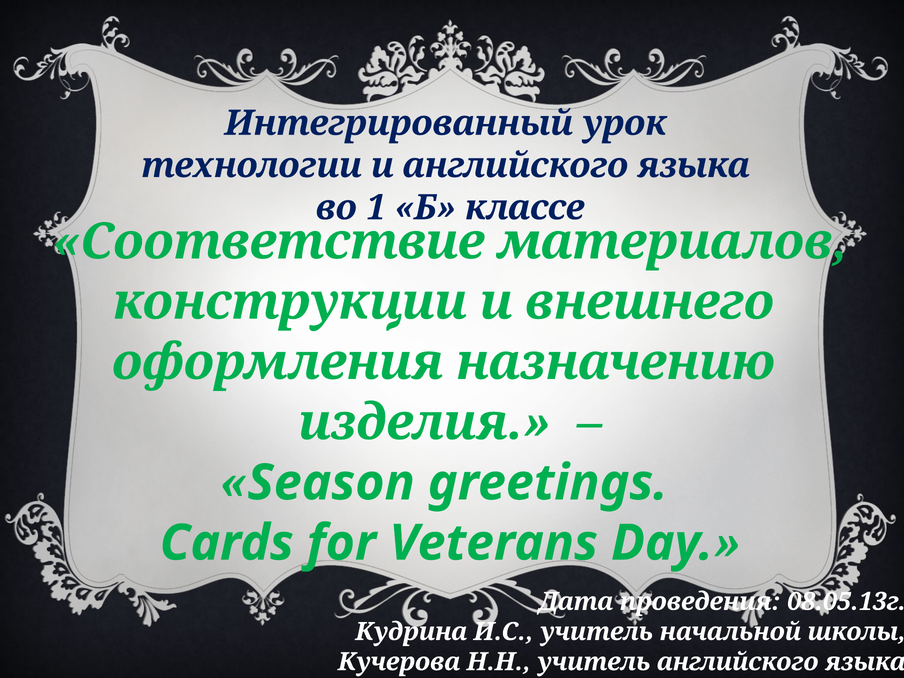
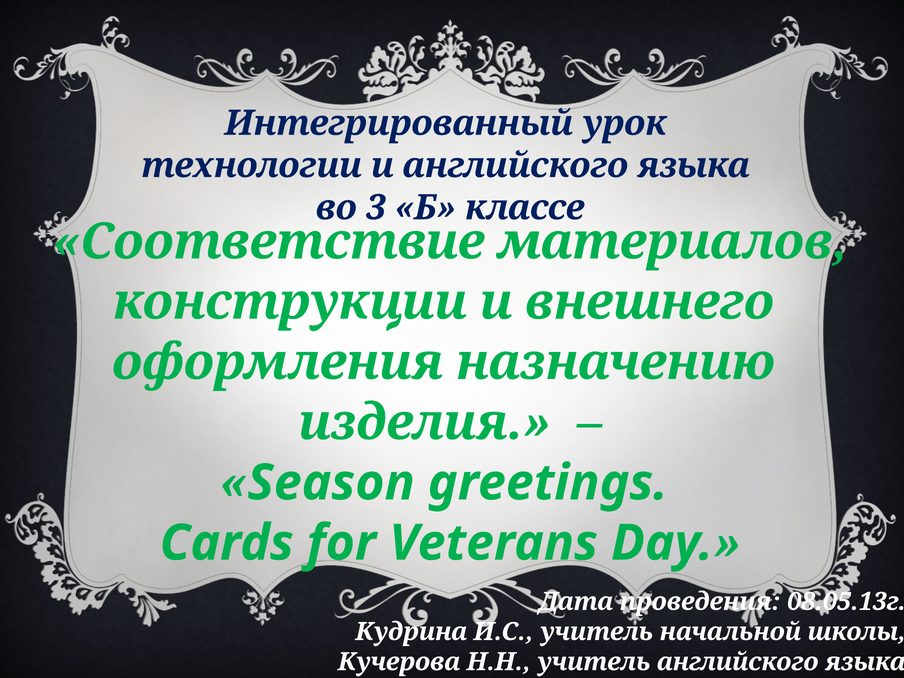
1: 1 -> 3
